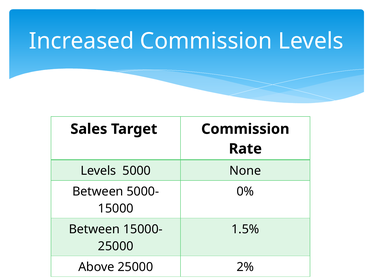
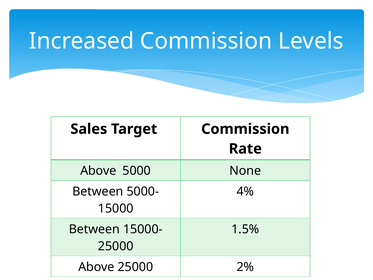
Levels at (98, 171): Levels -> Above
0%: 0% -> 4%
